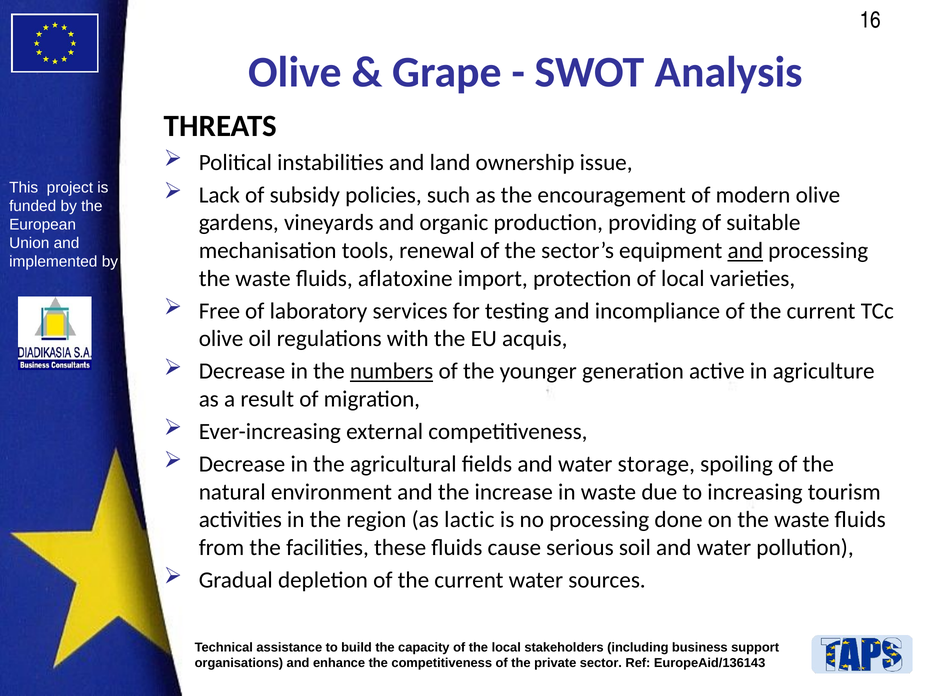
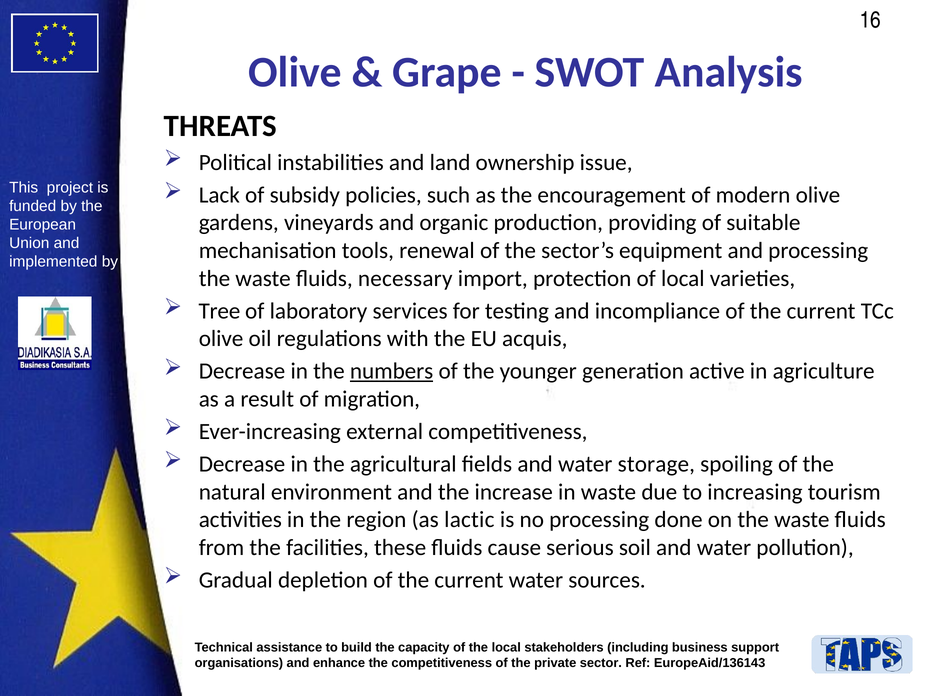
and at (745, 251) underline: present -> none
aflatoxine: aflatoxine -> necessary
Free: Free -> Tree
